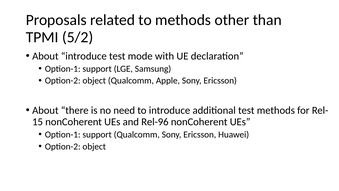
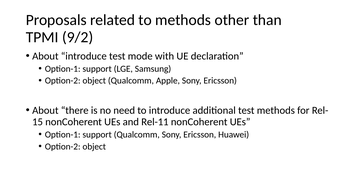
5/2: 5/2 -> 9/2
Rel-96: Rel-96 -> Rel-11
